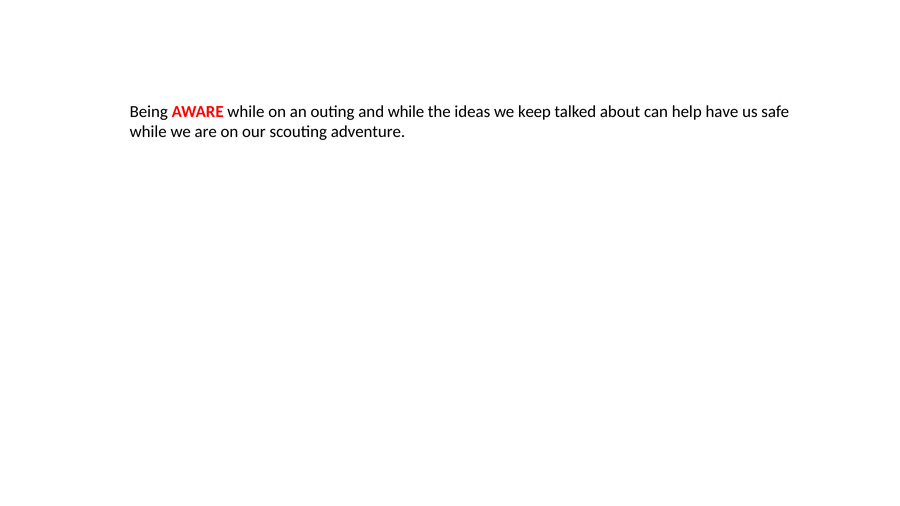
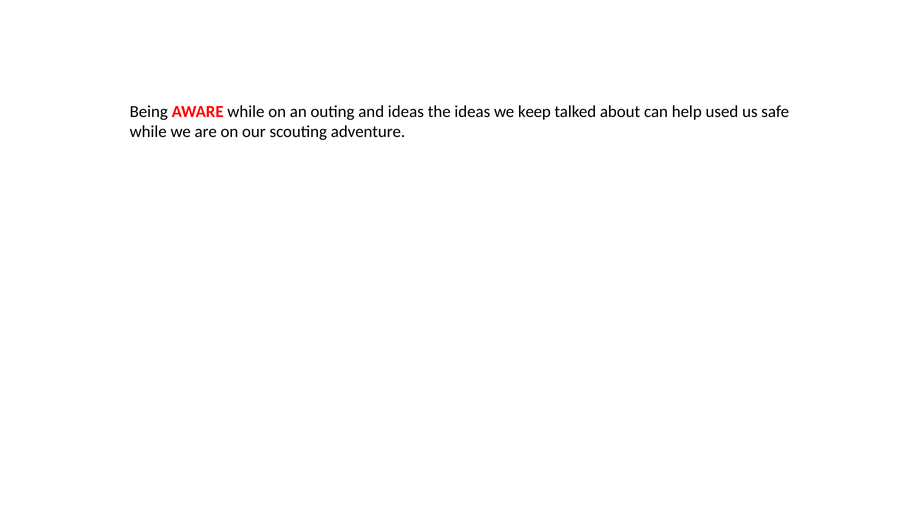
and while: while -> ideas
have: have -> used
